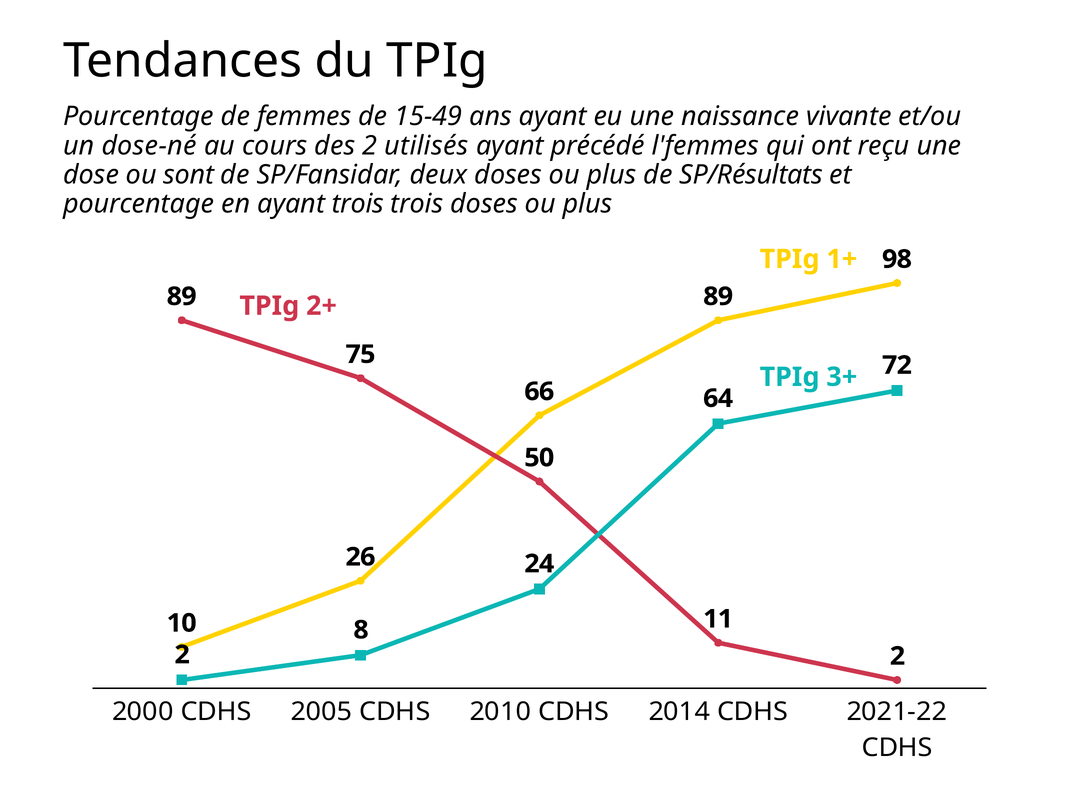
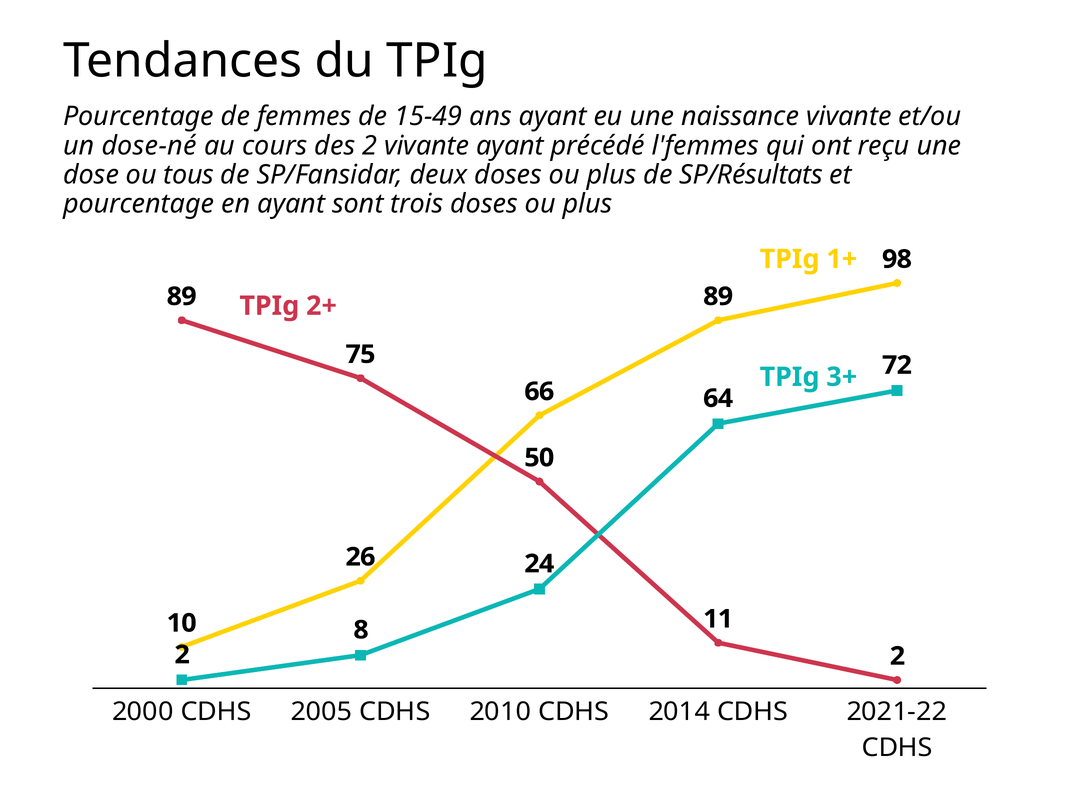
2 utilisés: utilisés -> vivante
sont: sont -> tous
ayant trois: trois -> sont
